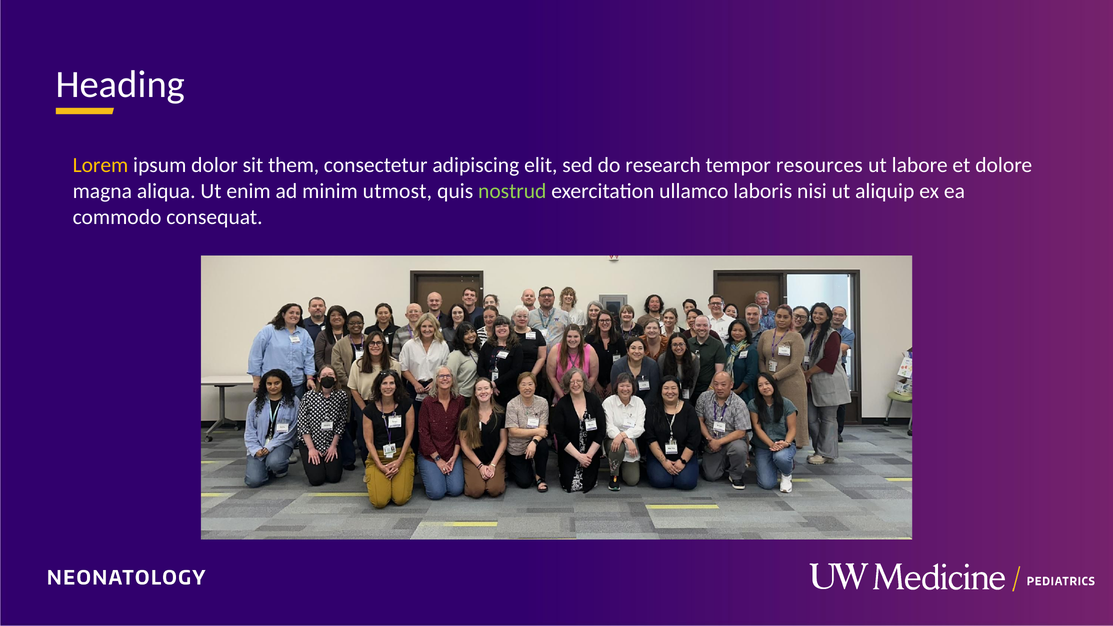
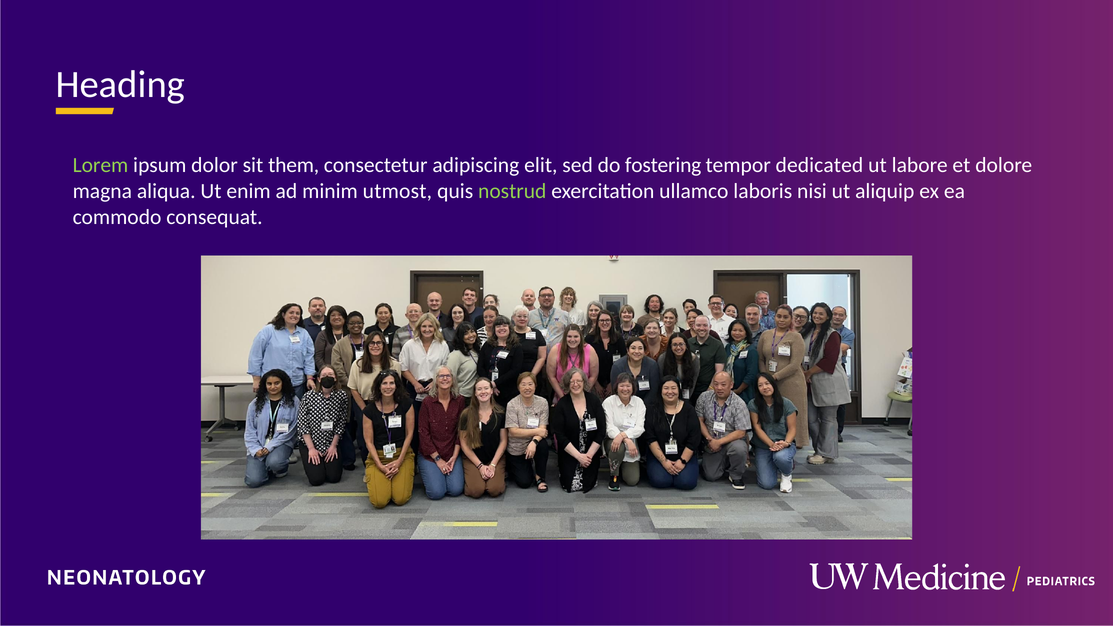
Lorem colour: yellow -> light green
research: research -> fostering
resources: resources -> dedicated
